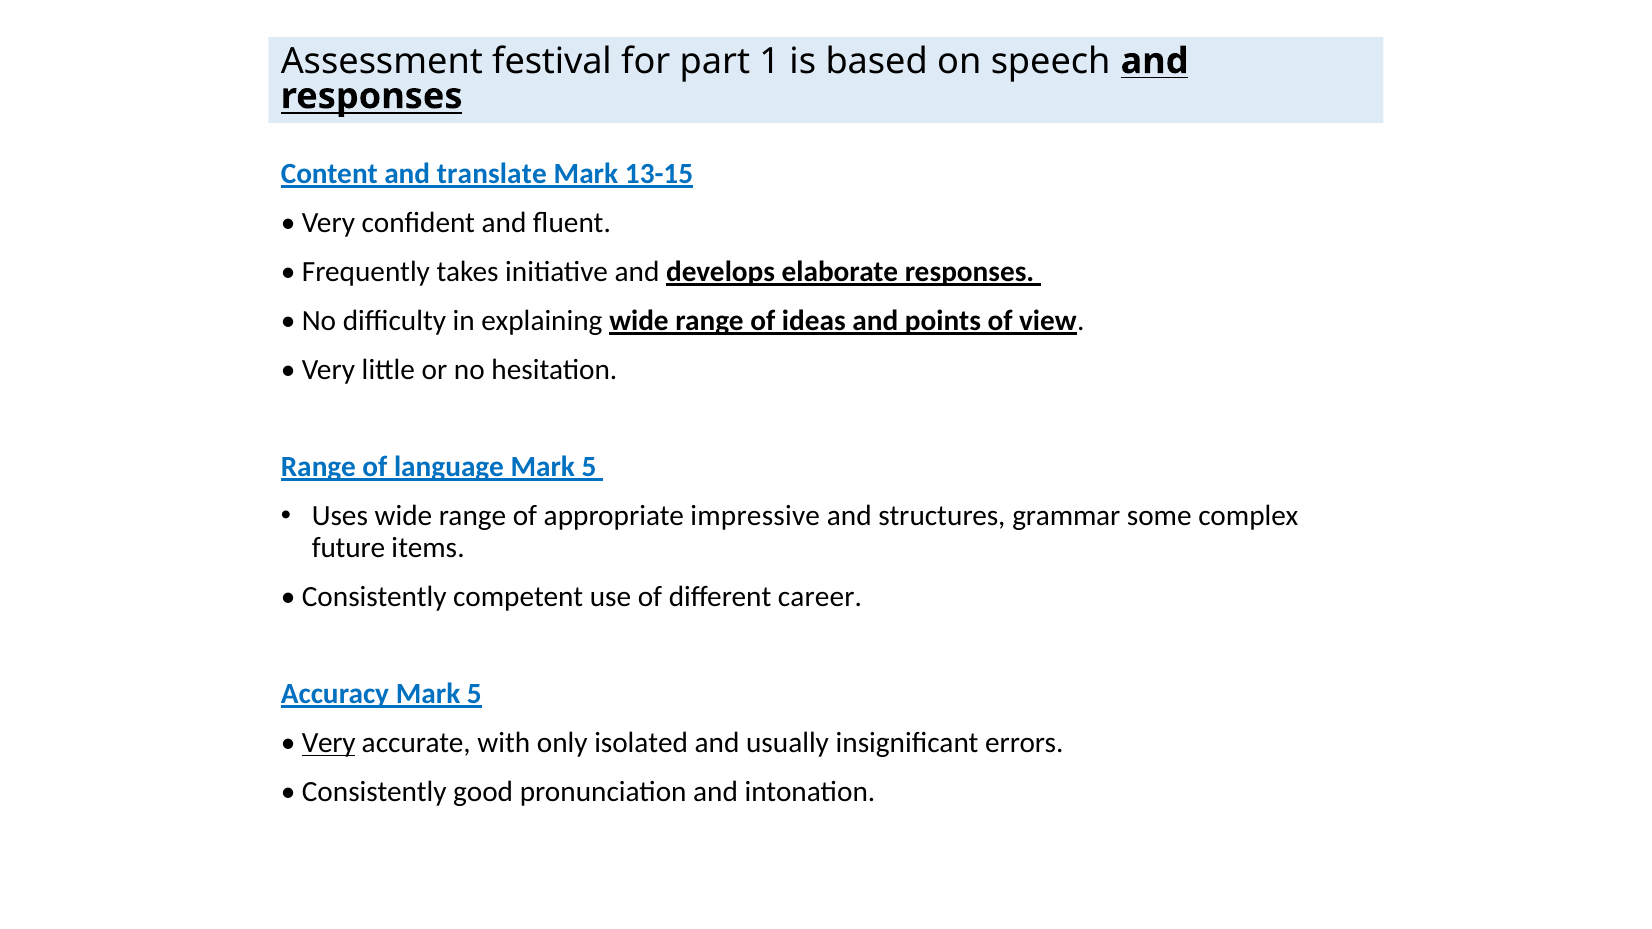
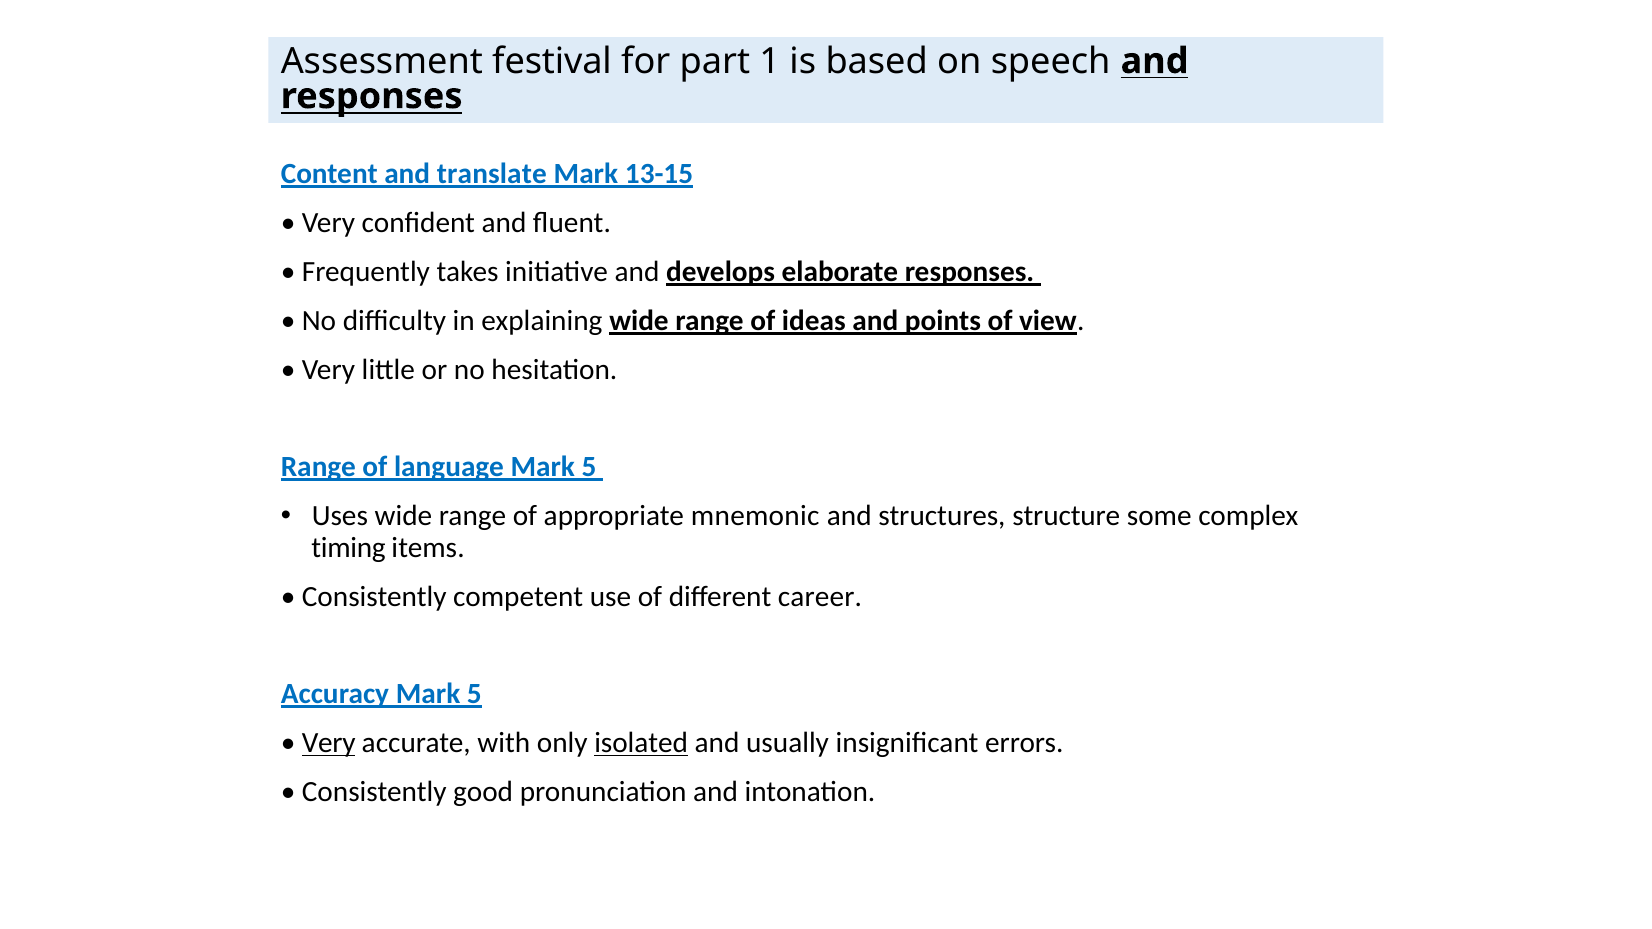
impressive: impressive -> mnemonic
grammar: grammar -> structure
future: future -> timing
isolated underline: none -> present
